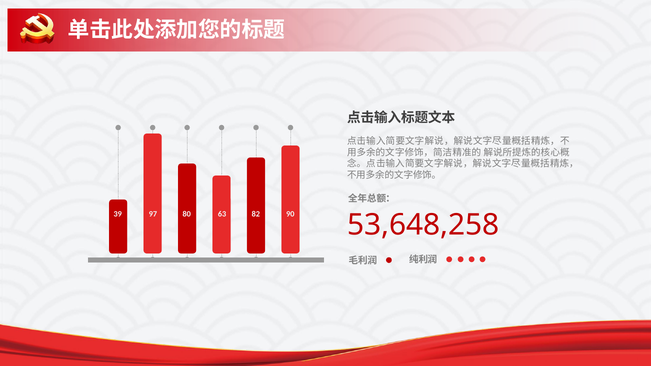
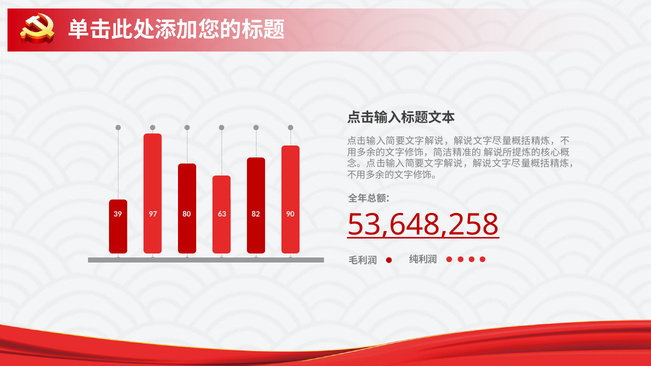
53,648,258 underline: none -> present
